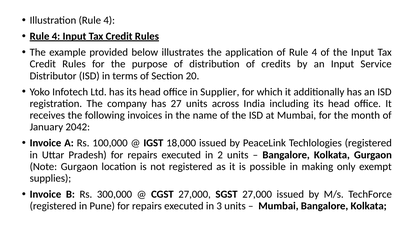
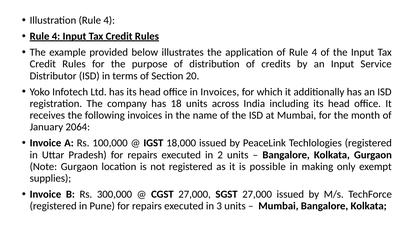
in Supplier: Supplier -> Invoices
27: 27 -> 18
2042: 2042 -> 2064
